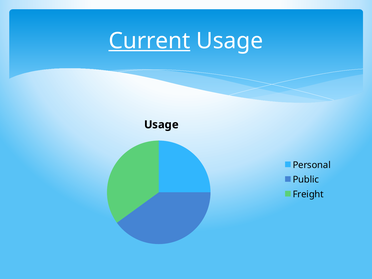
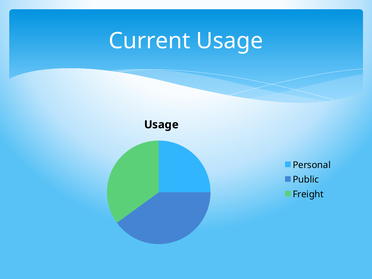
Current underline: present -> none
